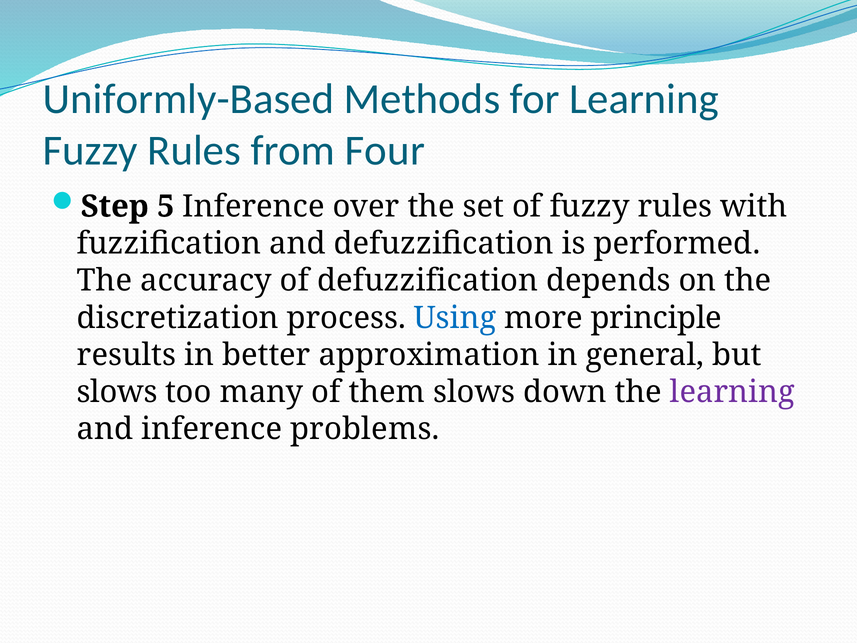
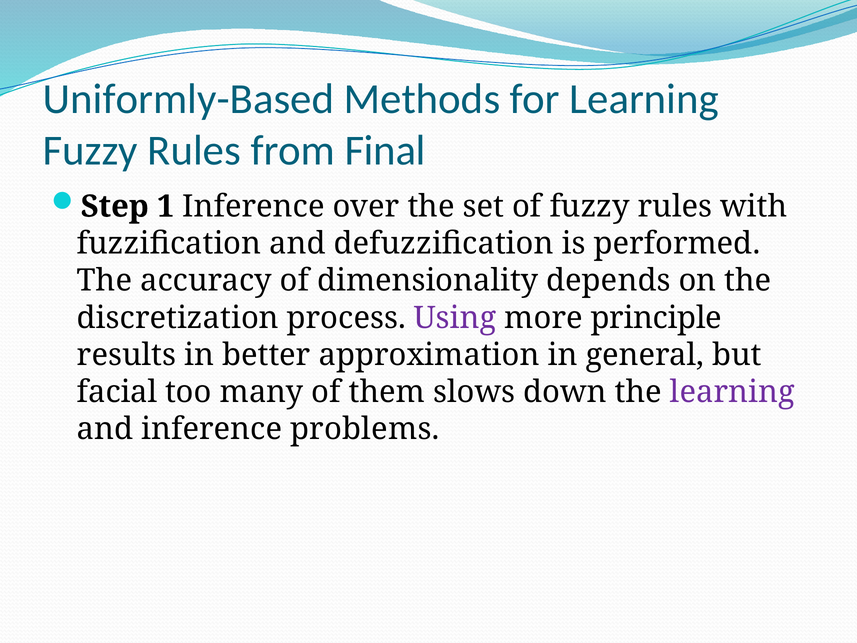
Four: Four -> Final
5: 5 -> 1
of defuzzification: defuzzification -> dimensionality
Using colour: blue -> purple
slows at (117, 392): slows -> facial
